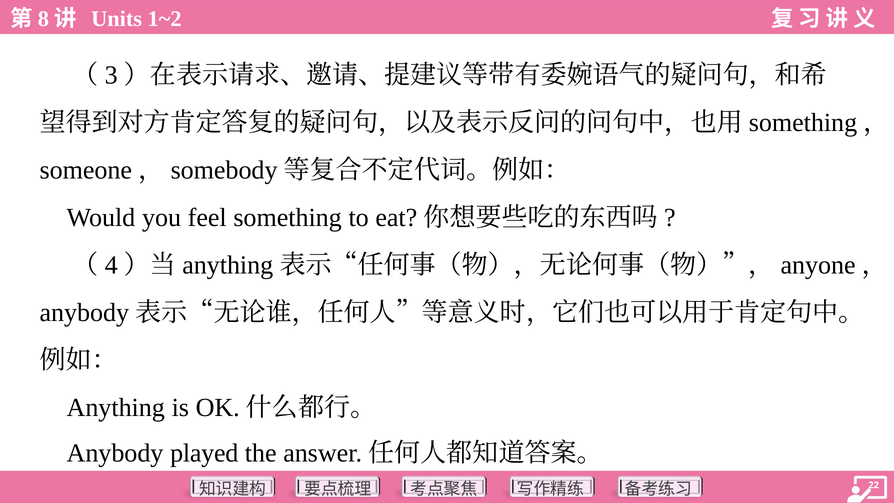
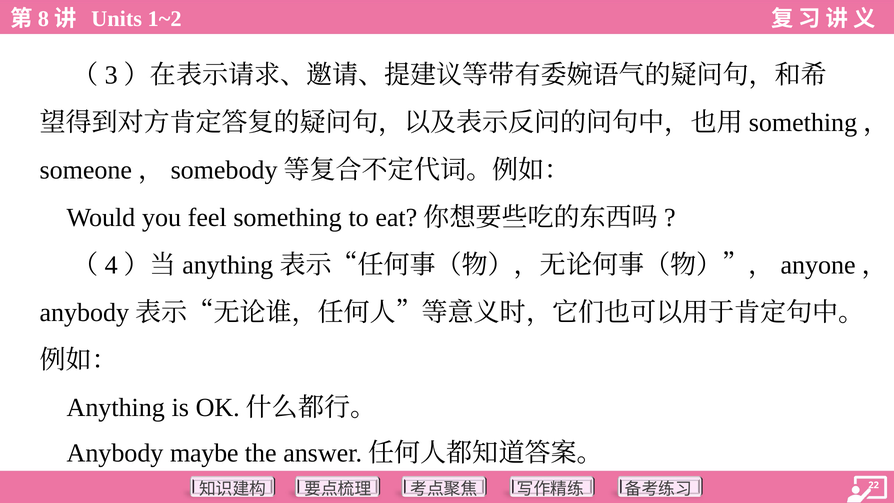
played: played -> maybe
